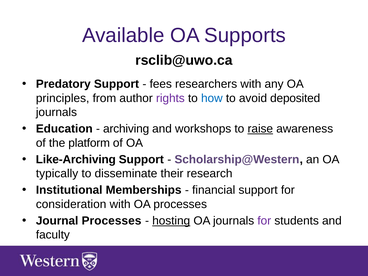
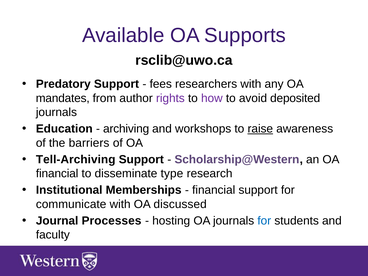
principles: principles -> mandates
how colour: blue -> purple
platform: platform -> barriers
Like-Archiving: Like-Archiving -> Tell-Archiving
typically at (57, 174): typically -> financial
their: their -> type
consideration: consideration -> communicate
OA processes: processes -> discussed
hosting underline: present -> none
for at (264, 221) colour: purple -> blue
